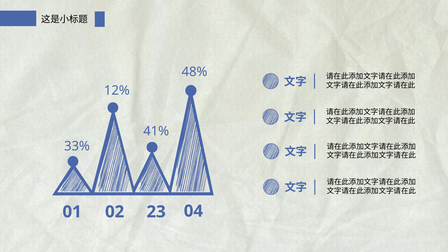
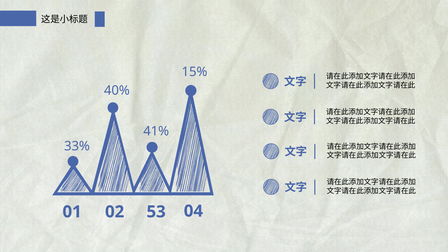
48%: 48% -> 15%
12%: 12% -> 40%
23: 23 -> 53
